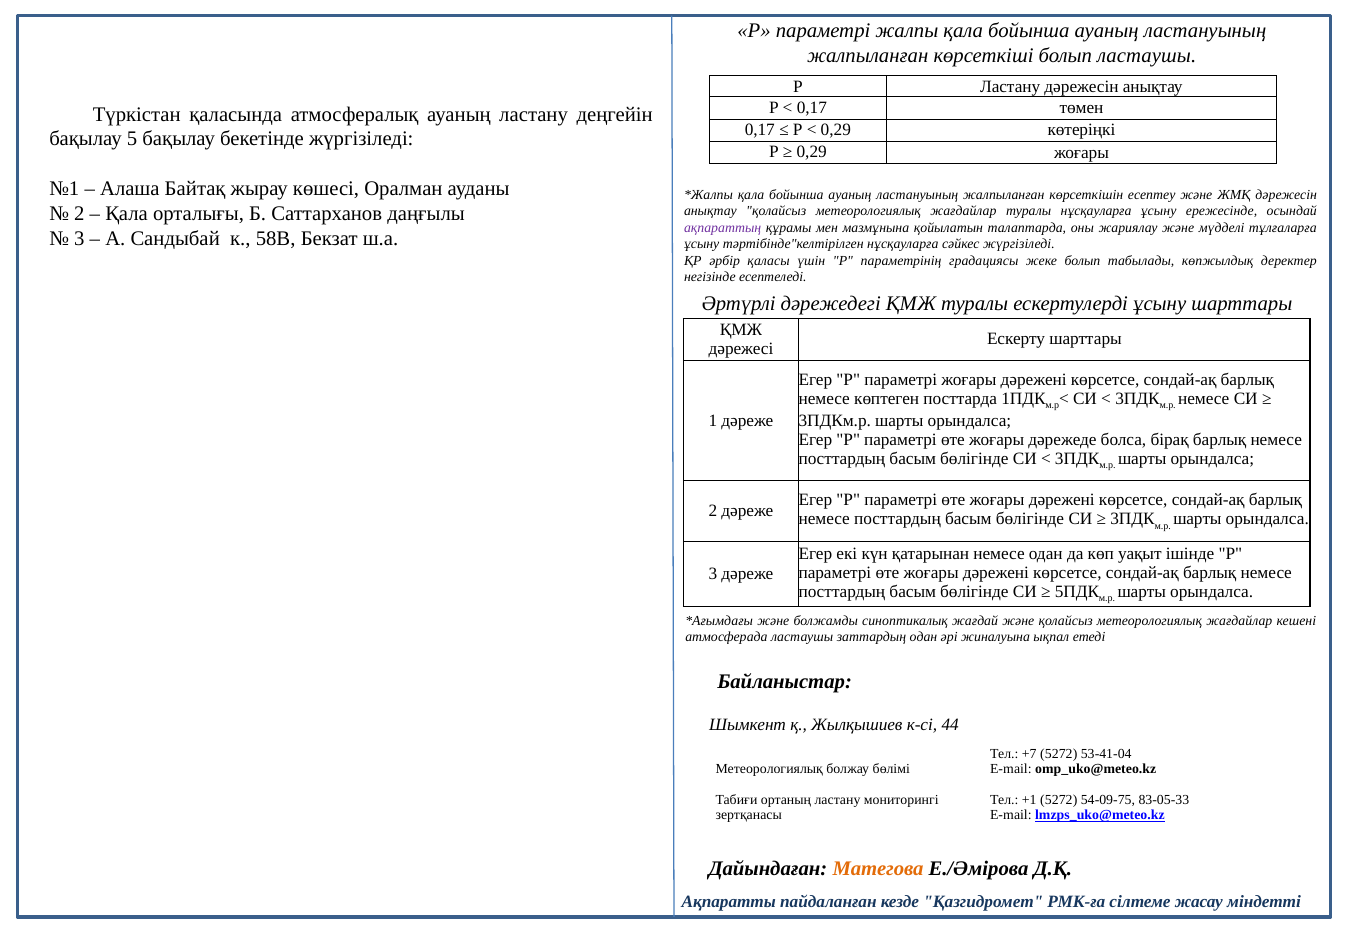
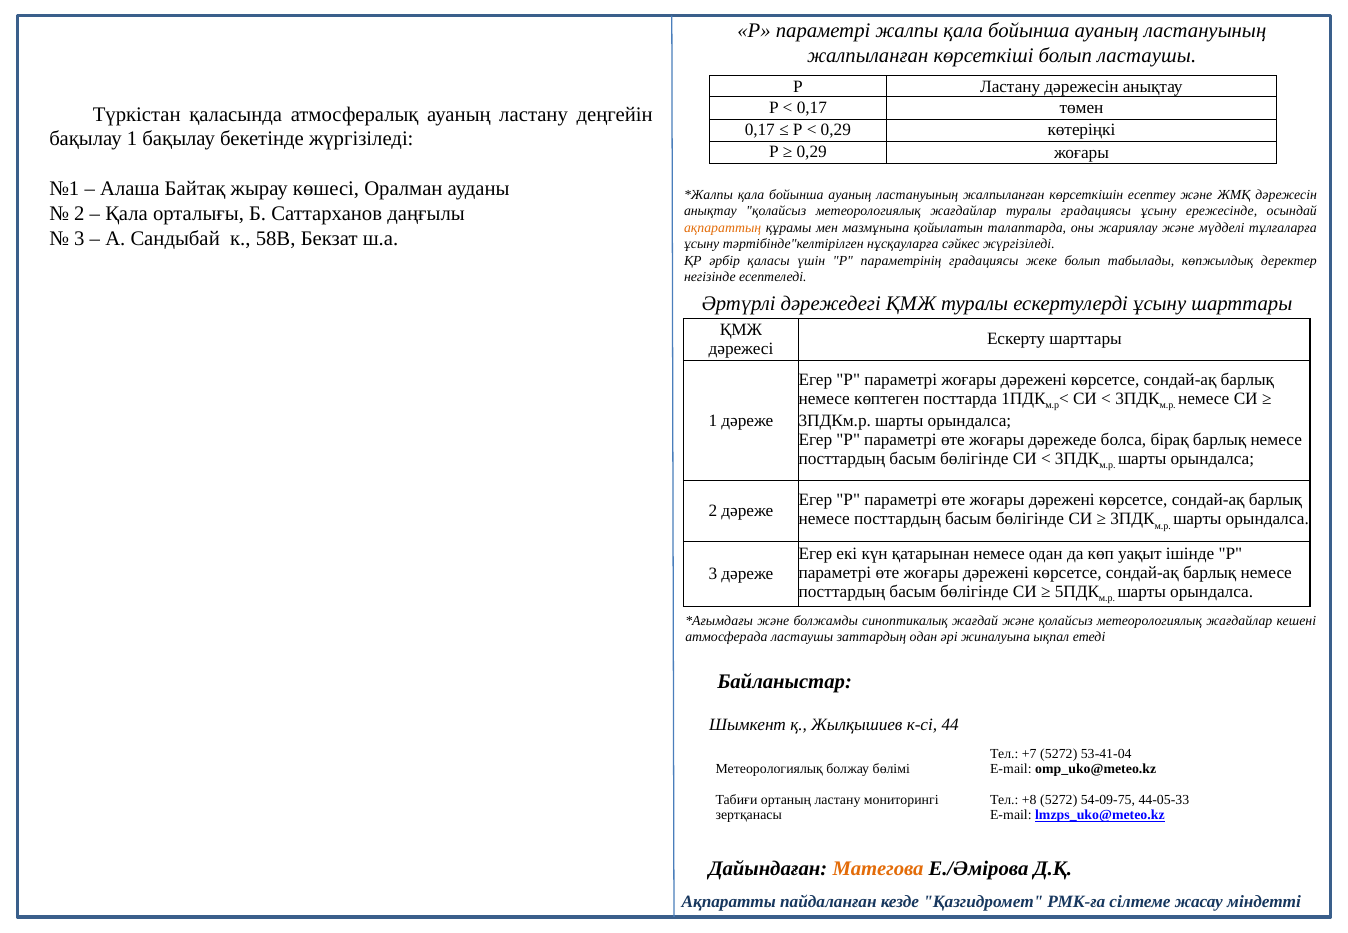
бақылау 5: 5 -> 1
туралы нұсқауларға: нұсқауларға -> градациясы
ақпараттың colour: purple -> orange
+1: +1 -> +8
83-05-33: 83-05-33 -> 44-05-33
